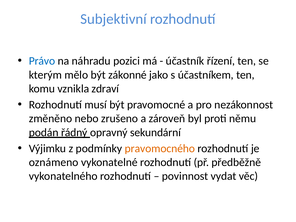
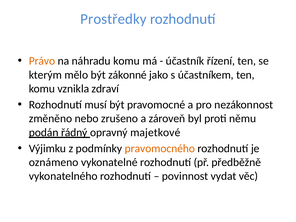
Subjektivní: Subjektivní -> Prostředky
Právo colour: blue -> orange
náhradu pozici: pozici -> komu
sekundární: sekundární -> majetkové
